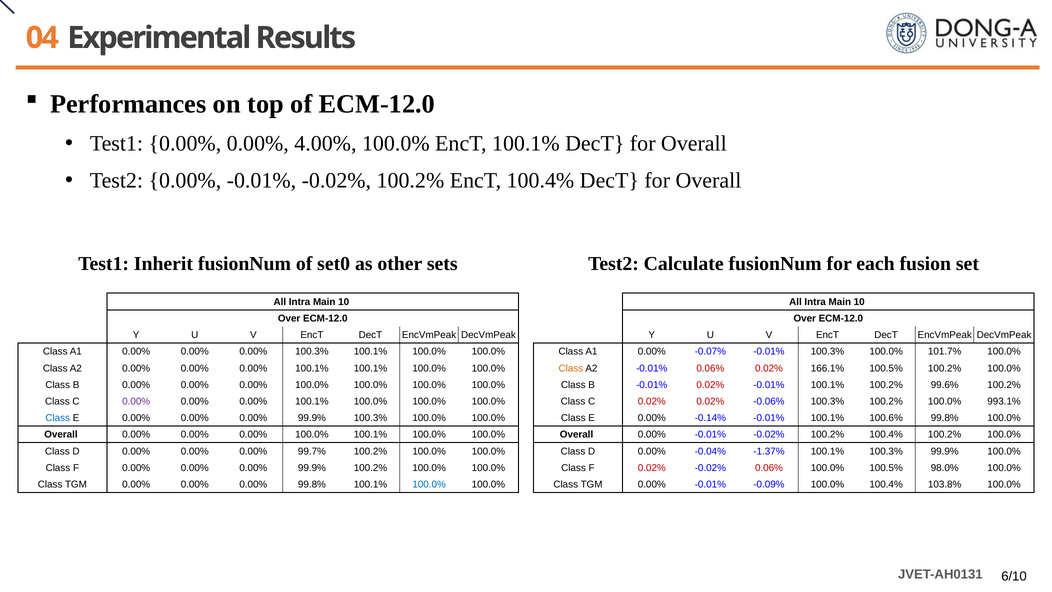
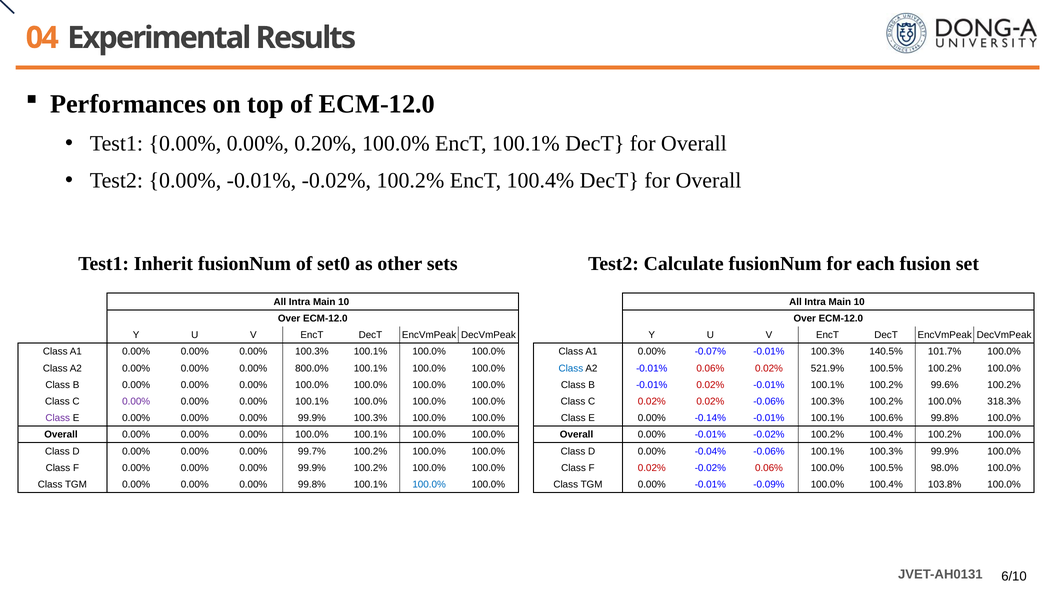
4.00%: 4.00% -> 0.20%
-0.01% 100.3% 100.0%: 100.0% -> 140.5%
100.1% at (312, 368): 100.1% -> 800.0%
Class at (571, 368) colour: orange -> blue
166.1%: 166.1% -> 521.9%
993.1%: 993.1% -> 318.3%
Class at (58, 418) colour: blue -> purple
-0.04% -1.37%: -1.37% -> -0.06%
